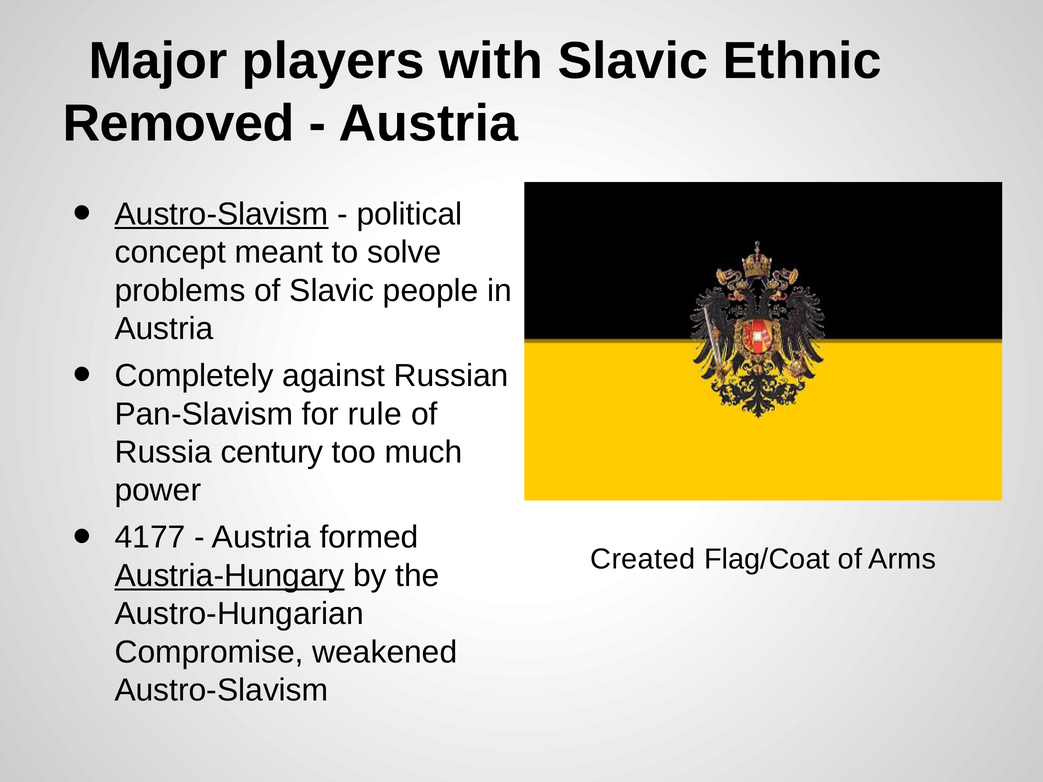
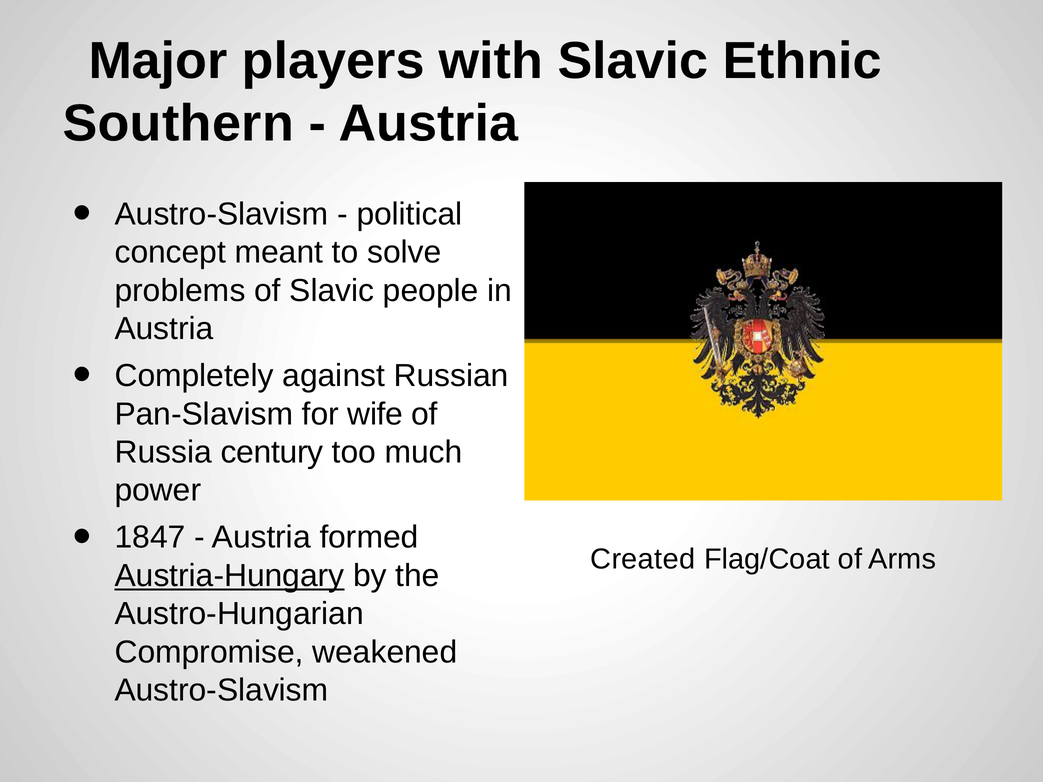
Removed: Removed -> Southern
Austro-Slavism at (222, 214) underline: present -> none
rule: rule -> wife
4177: 4177 -> 1847
